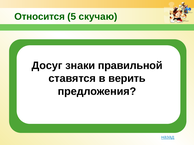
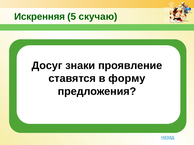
Относится: Относится -> Искренняя
правильной: правильной -> проявление
верить: верить -> форму
